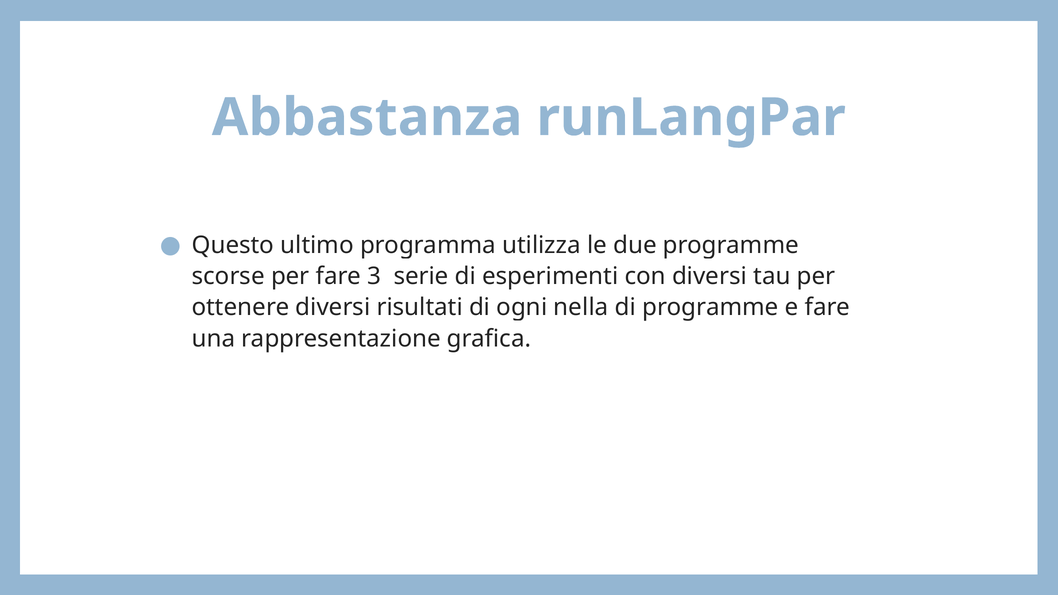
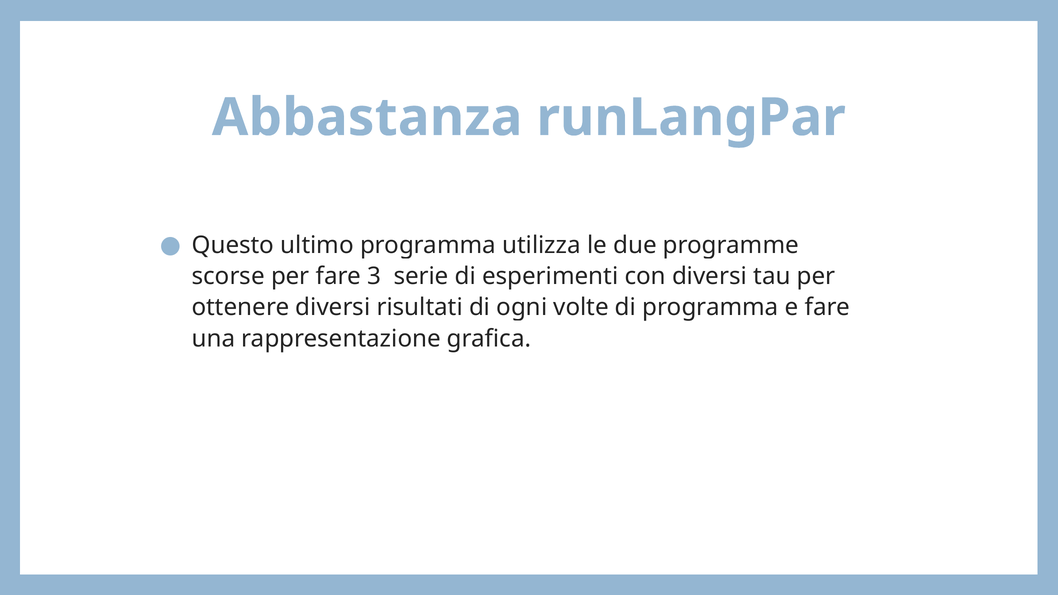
nella: nella -> volte
di programme: programme -> programma
